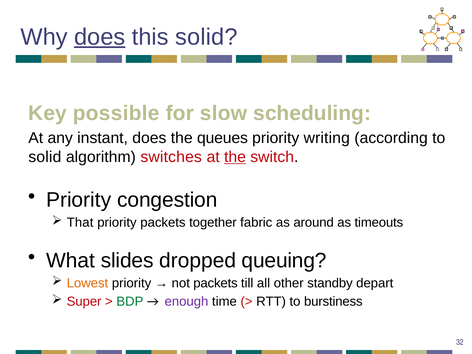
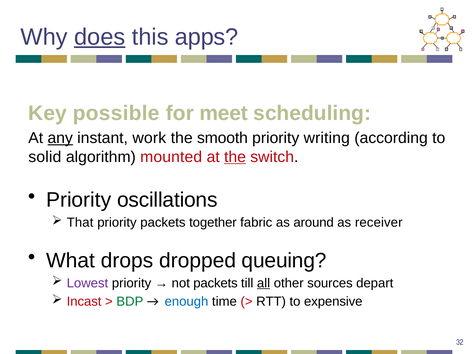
this solid: solid -> apps
slow: slow -> meet
any underline: none -> present
instant does: does -> work
queues: queues -> smooth
switches: switches -> mounted
congestion: congestion -> oscillations
timeouts: timeouts -> receiver
slides: slides -> drops
Lowest colour: orange -> purple
all underline: none -> present
standby: standby -> sources
Super: Super -> Incast
enough colour: purple -> blue
burstiness: burstiness -> expensive
